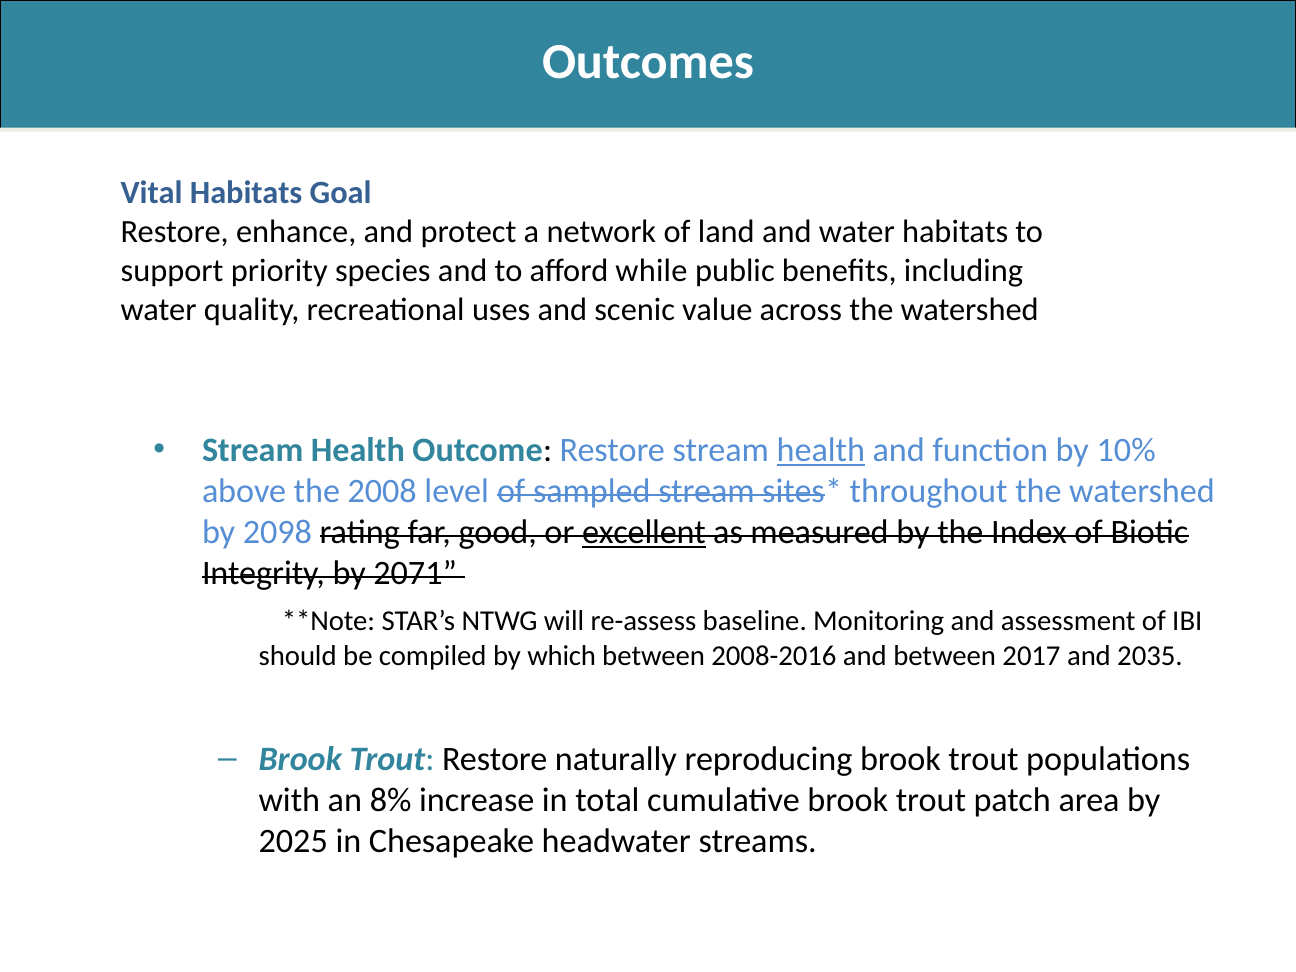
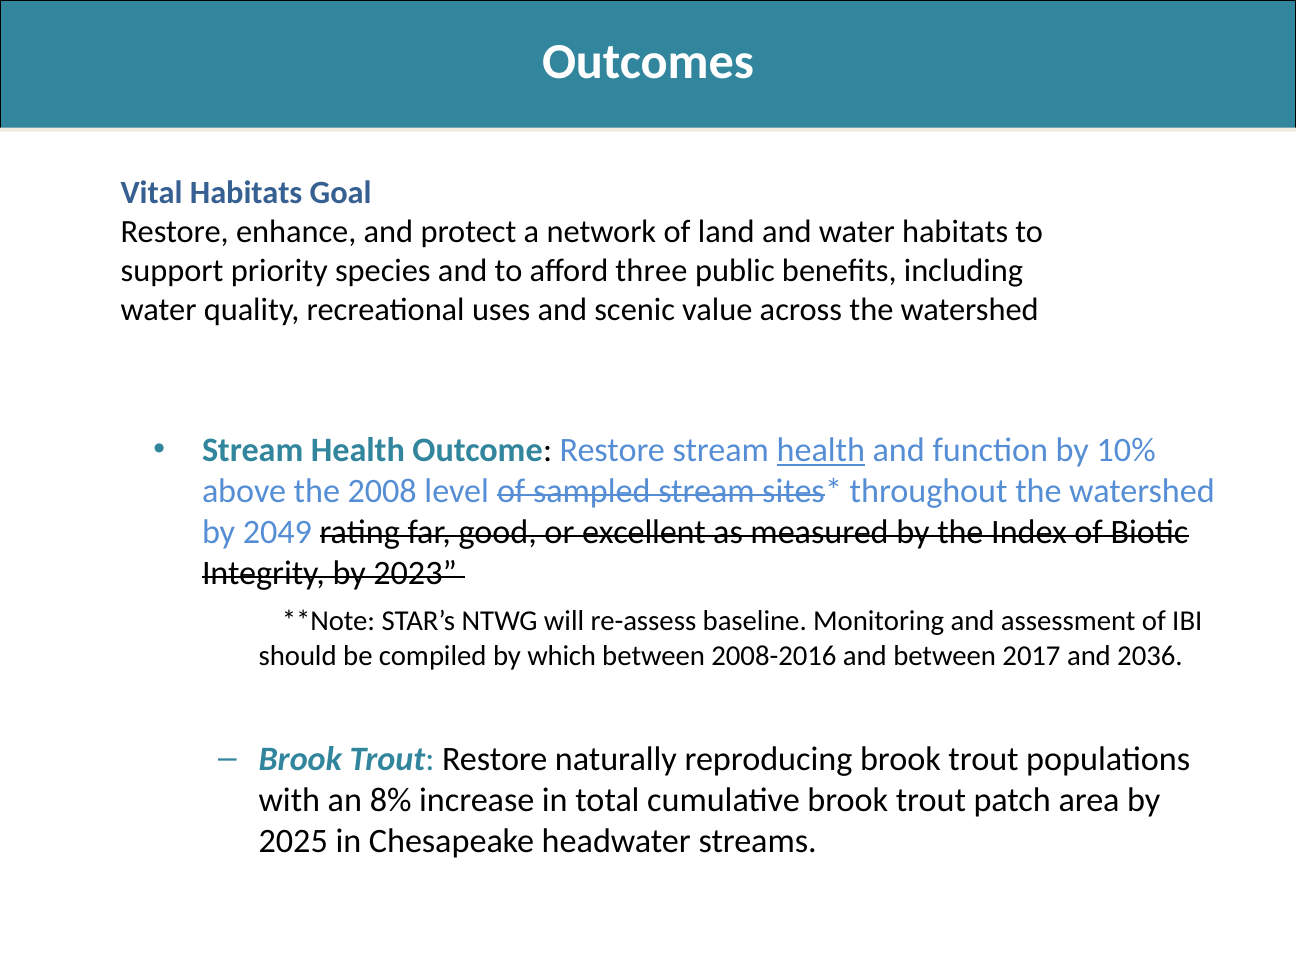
while: while -> three
2098: 2098 -> 2049
excellent underline: present -> none
2071: 2071 -> 2023
2035: 2035 -> 2036
